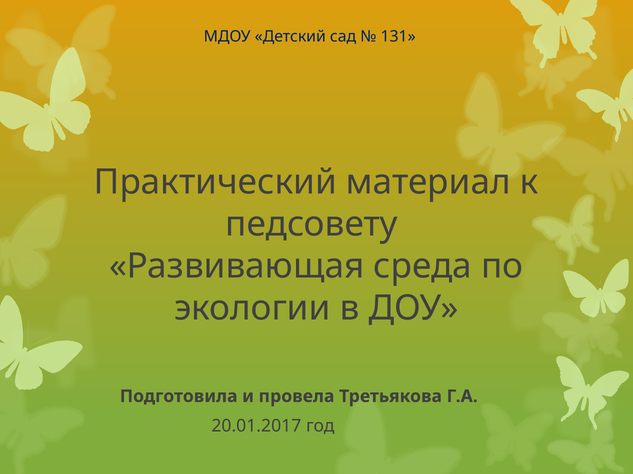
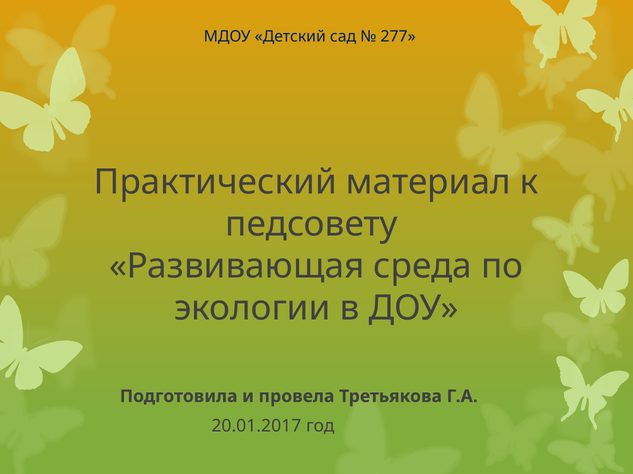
131: 131 -> 277
